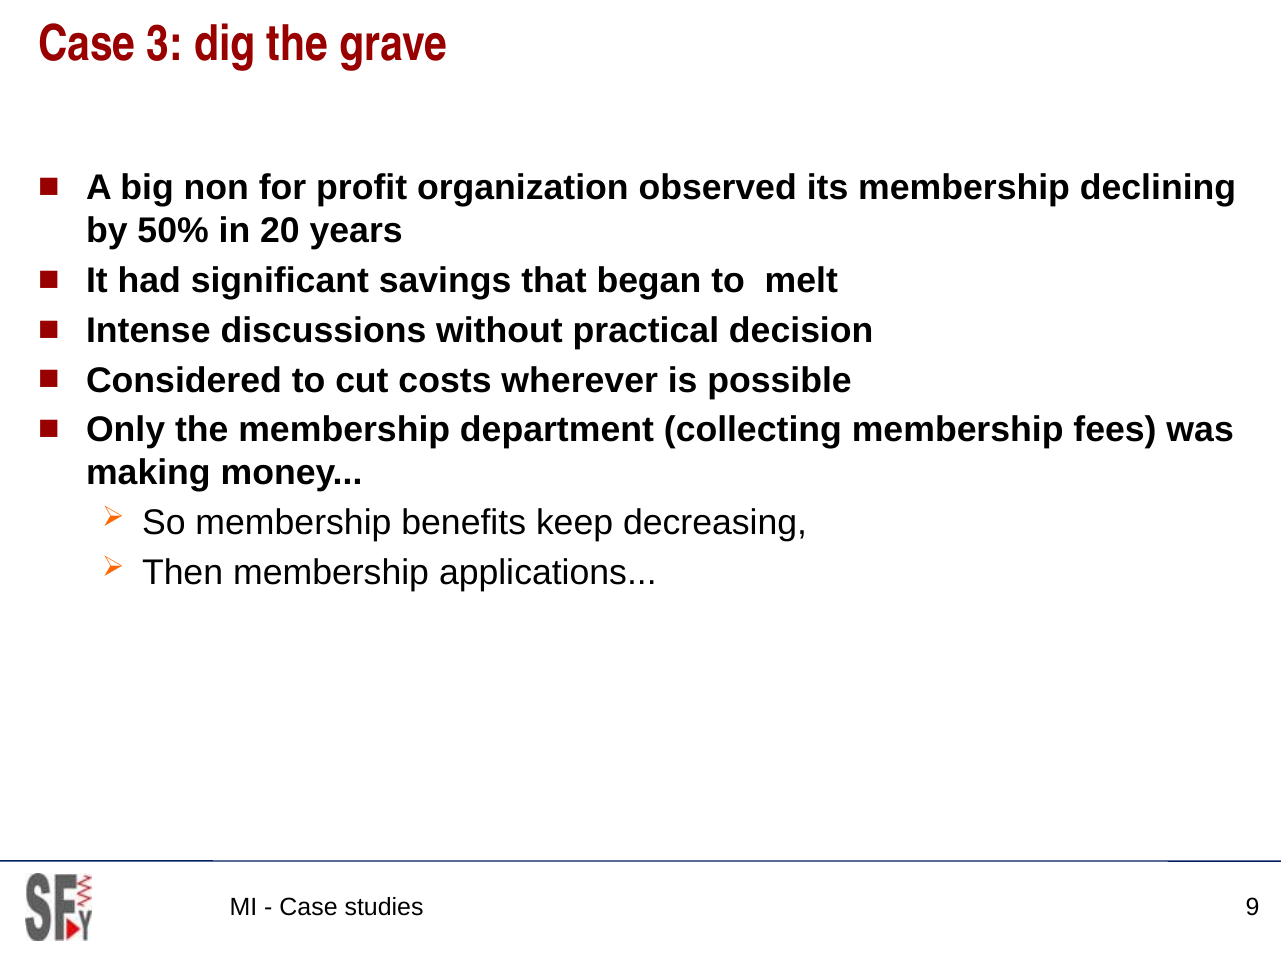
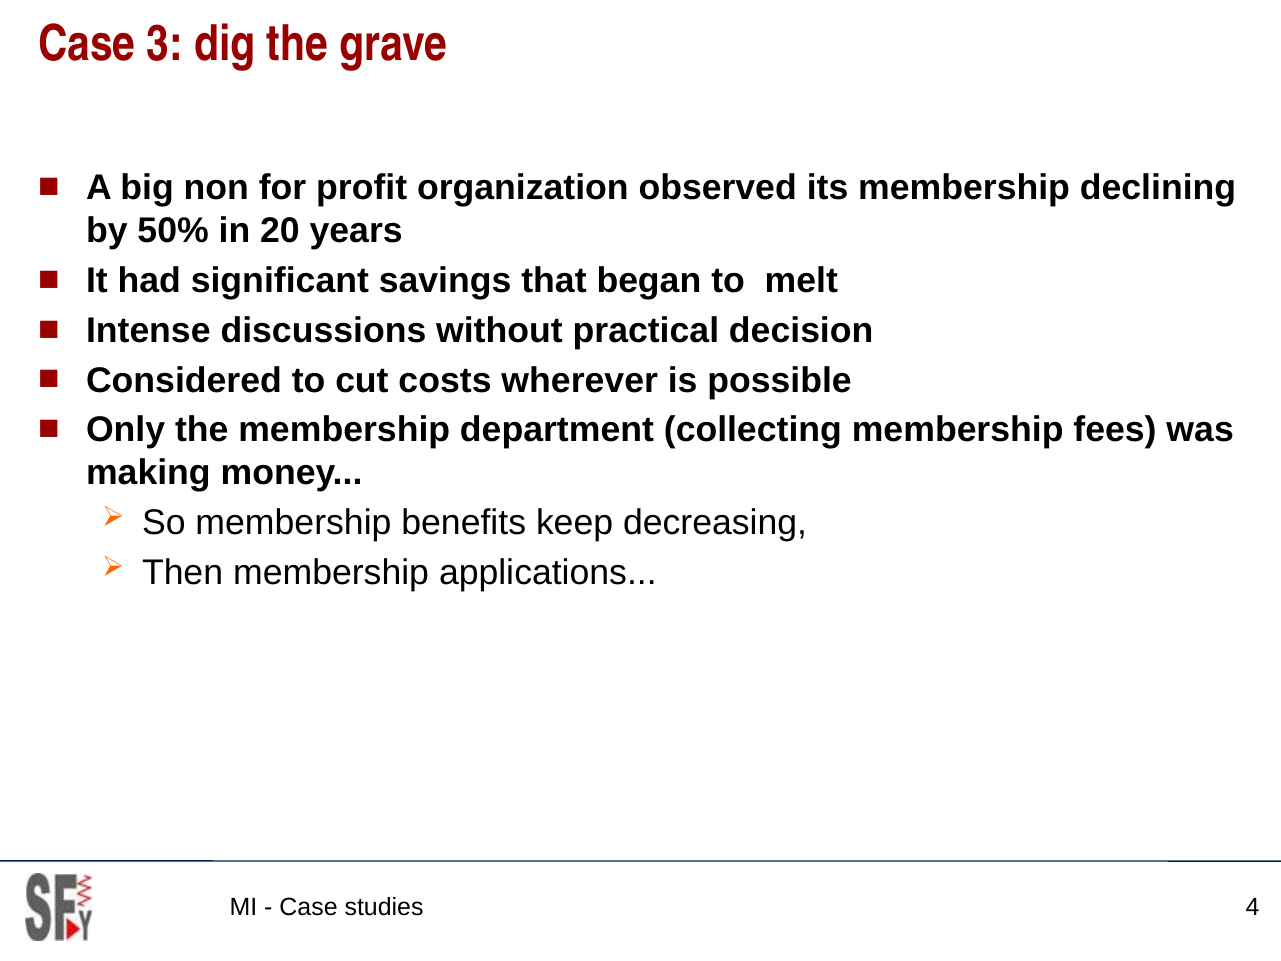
9: 9 -> 4
